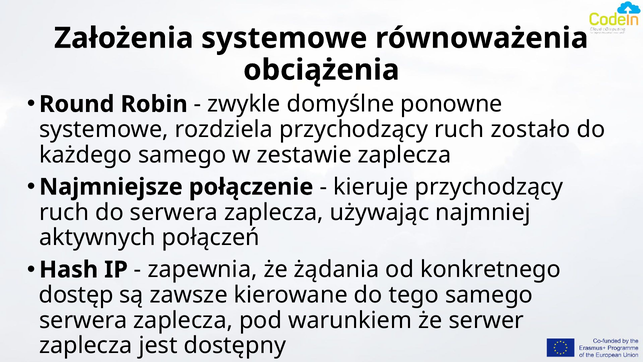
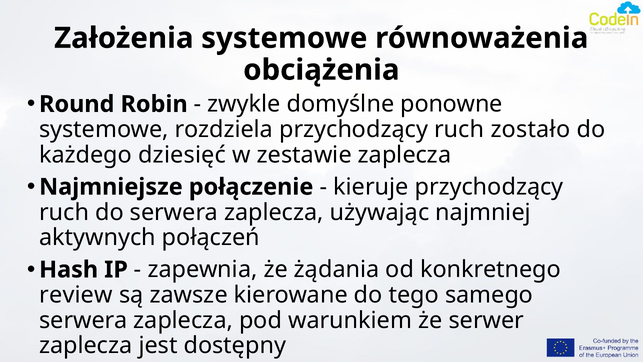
każdego samego: samego -> dziesięć
dostęp: dostęp -> review
